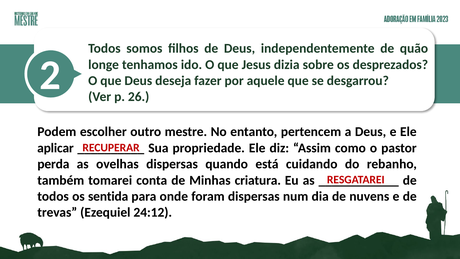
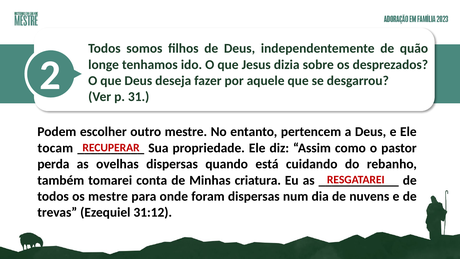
26: 26 -> 31
aplicar: aplicar -> tocam
os sentida: sentida -> mestre
24:12: 24:12 -> 31:12
